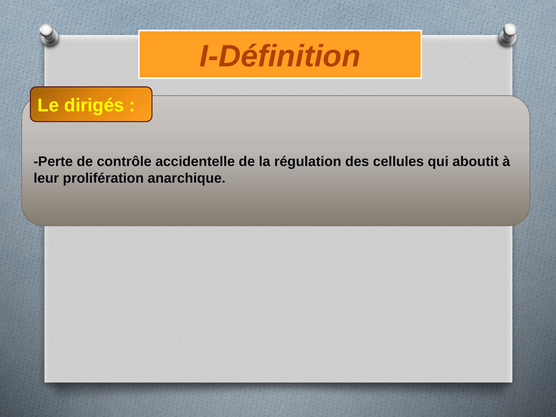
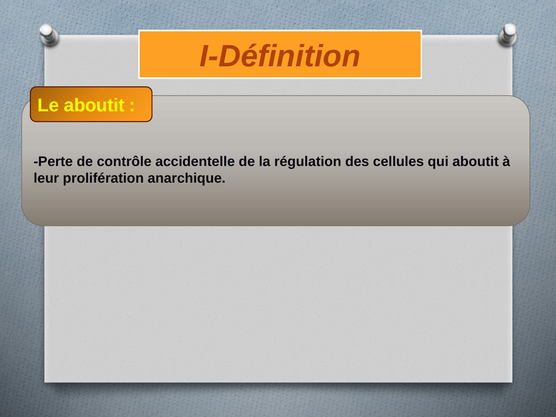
Le dirigés: dirigés -> aboutit
